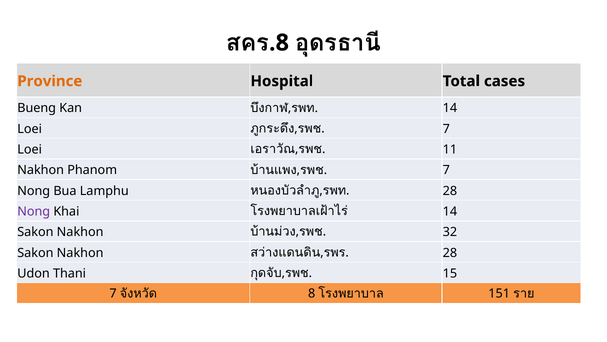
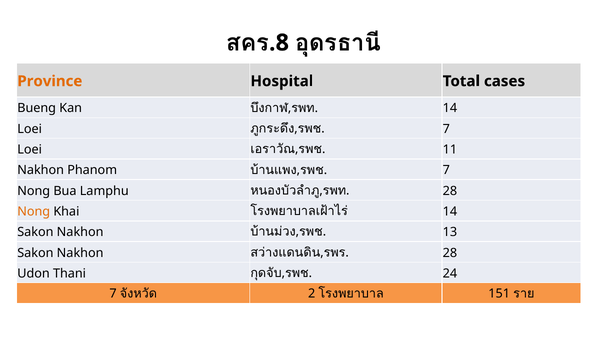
Nong at (34, 211) colour: purple -> orange
32: 32 -> 13
15: 15 -> 24
8: 8 -> 2
